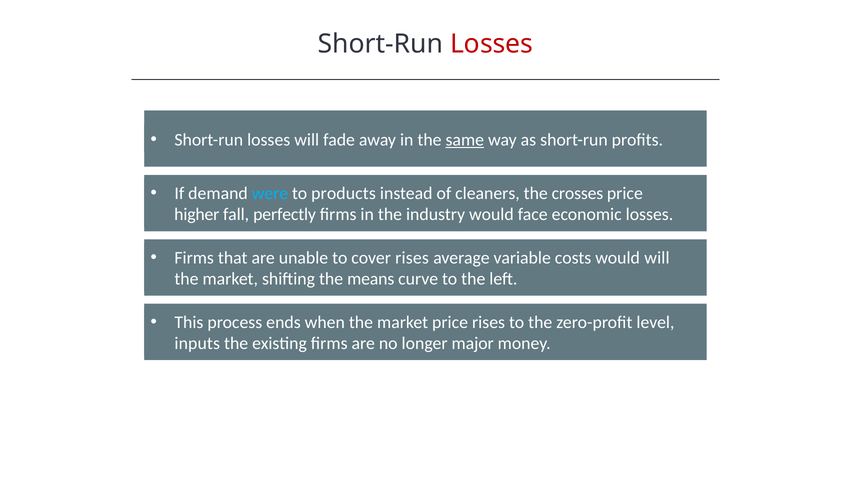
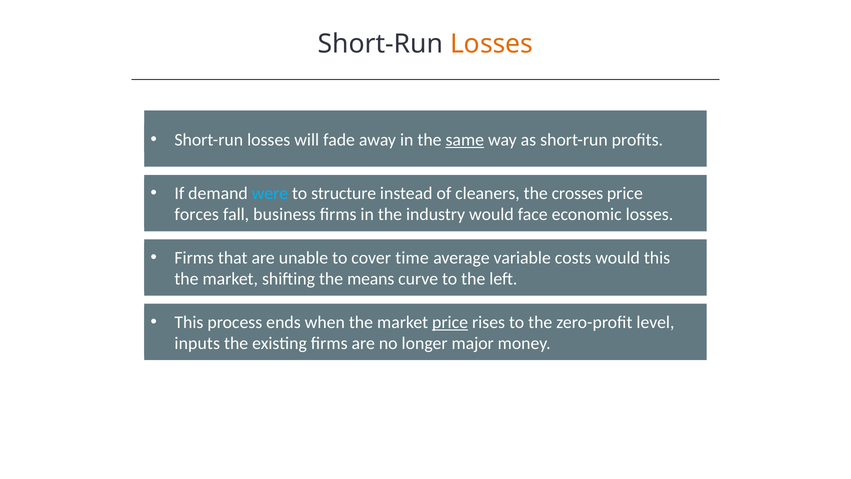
Losses at (492, 44) colour: red -> orange
products: products -> structure
higher: higher -> forces
perfectly: perfectly -> business
cover rises: rises -> time
would will: will -> this
price at (450, 322) underline: none -> present
